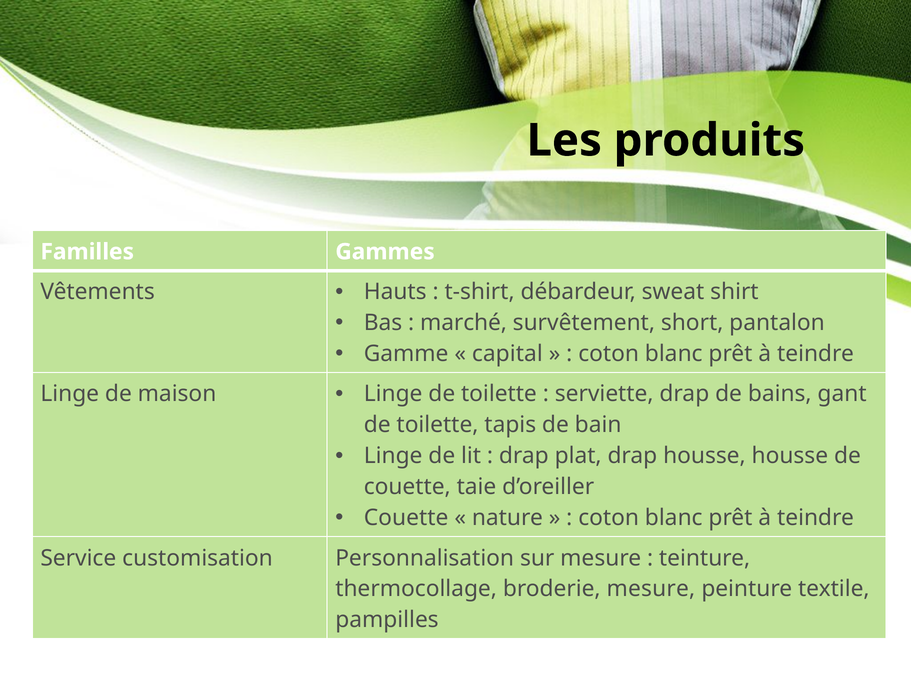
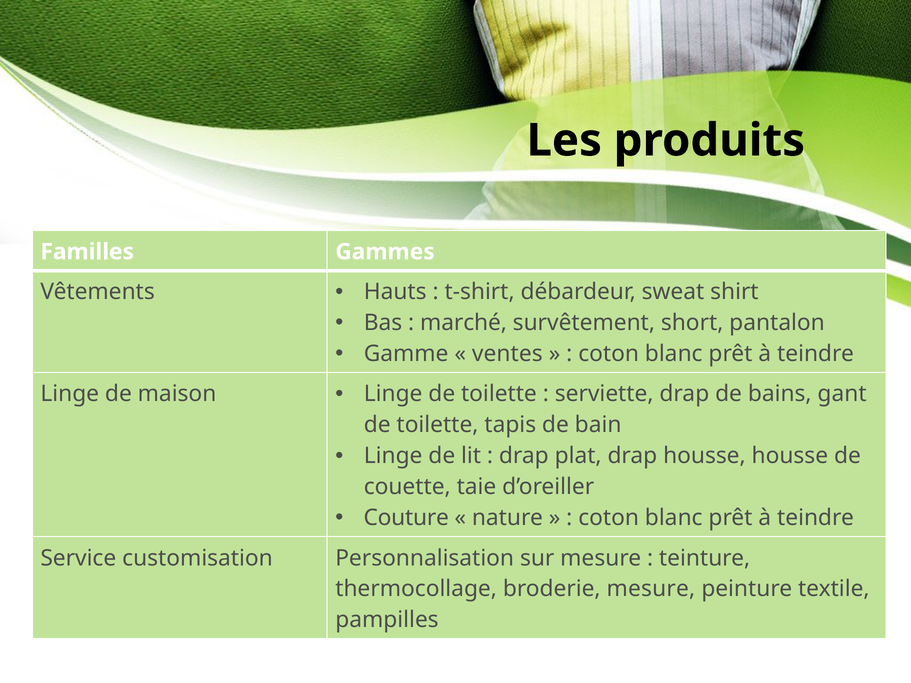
capital: capital -> ventes
Couette at (406, 518): Couette -> Couture
